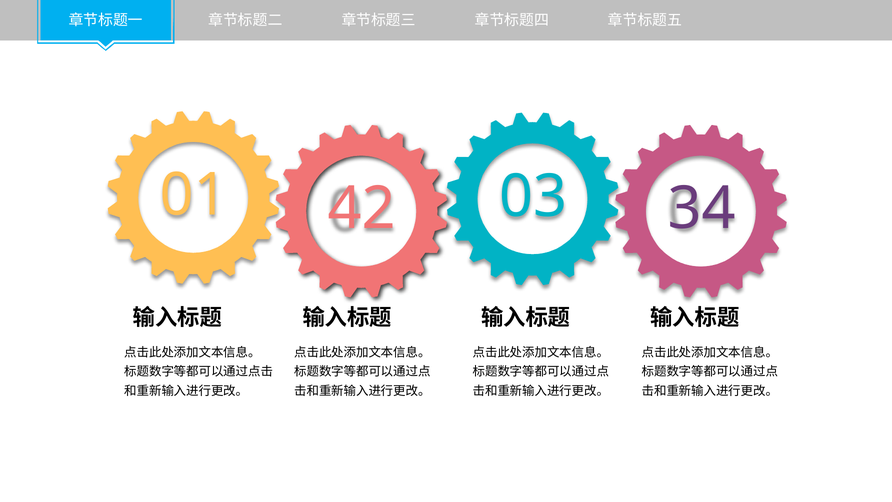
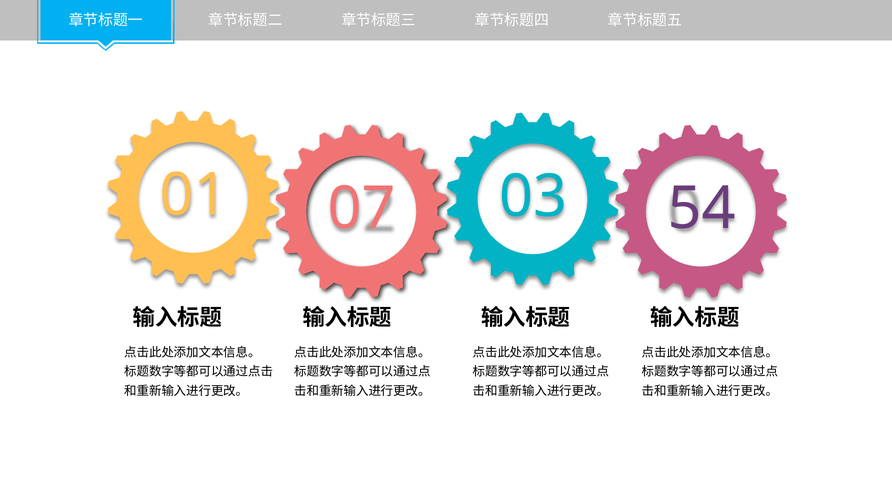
42: 42 -> 07
34: 34 -> 54
